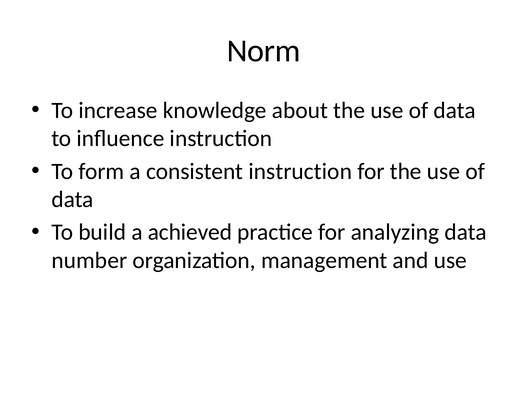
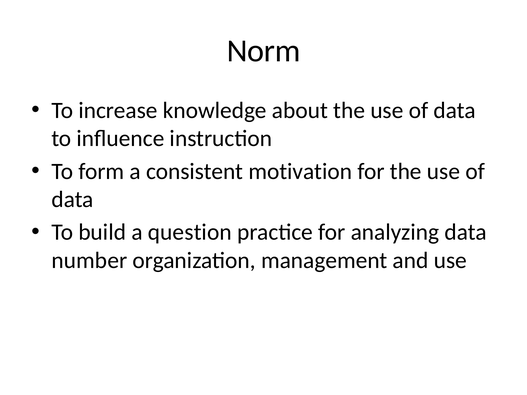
consistent instruction: instruction -> motivation
achieved: achieved -> question
